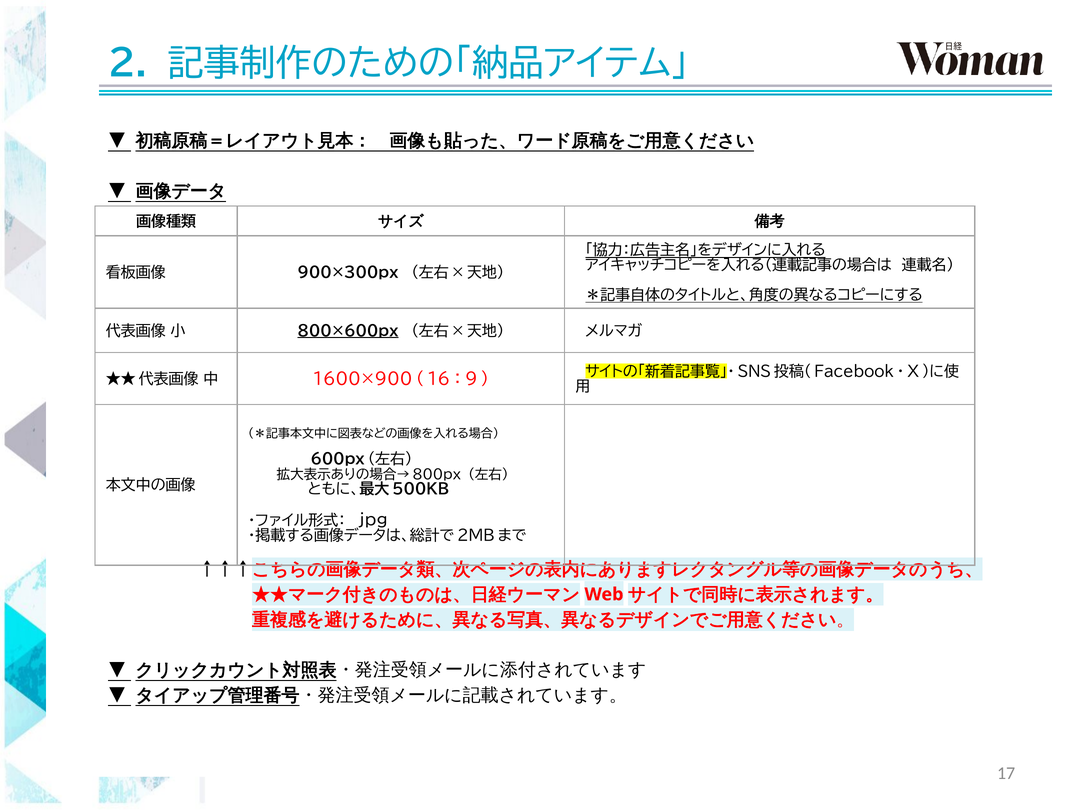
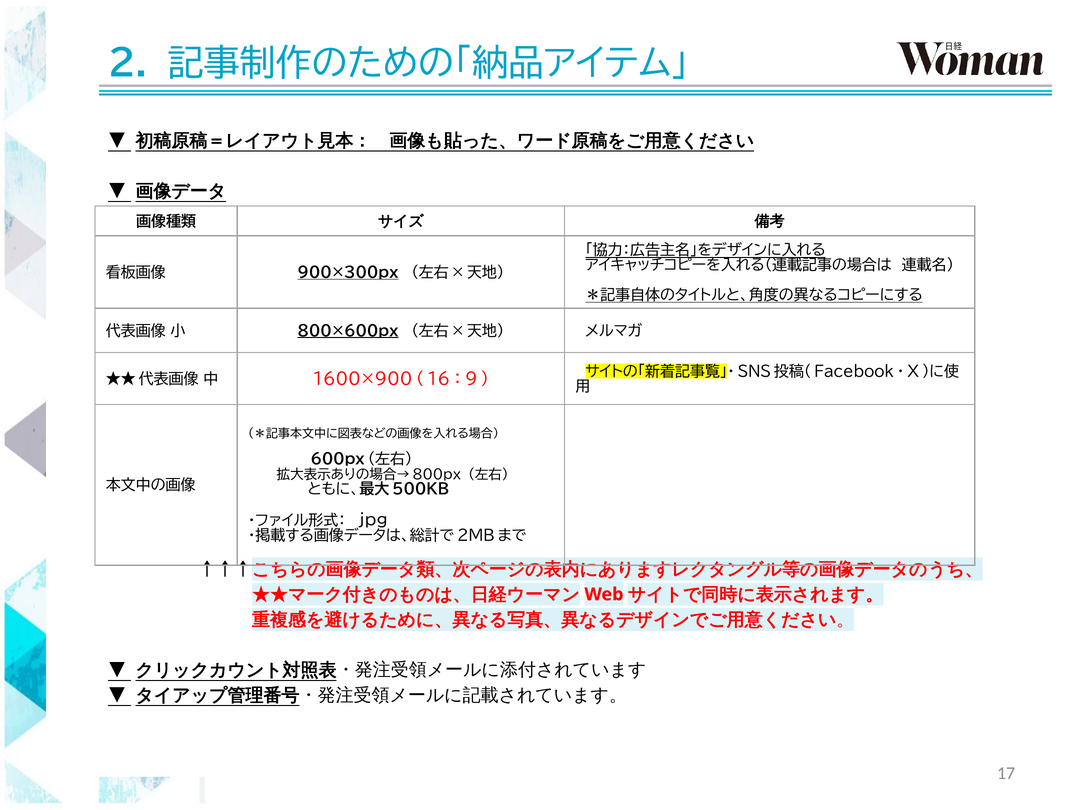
900×300px underline: none -> present
